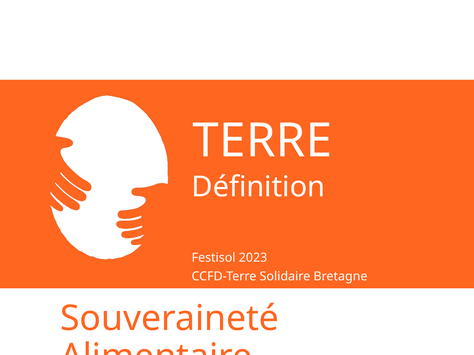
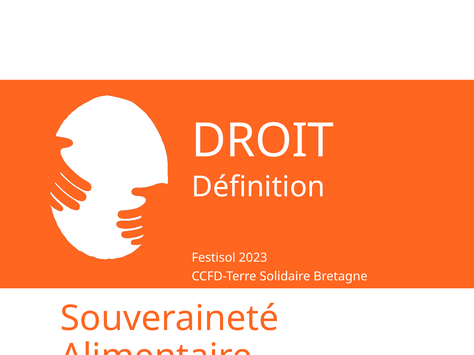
TERRE: TERRE -> DROIT
